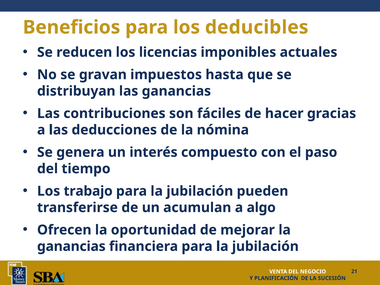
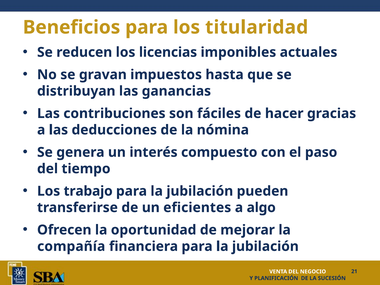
deducibles: deducibles -> titularidad
acumulan: acumulan -> eficientes
ganancias at (71, 246): ganancias -> compañía
